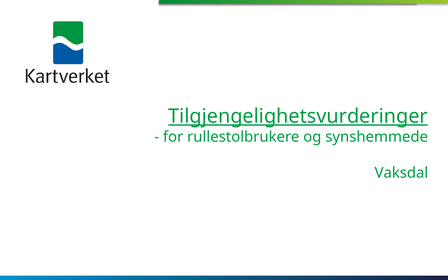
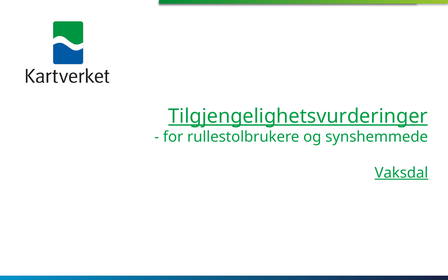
Vaksdal underline: none -> present
